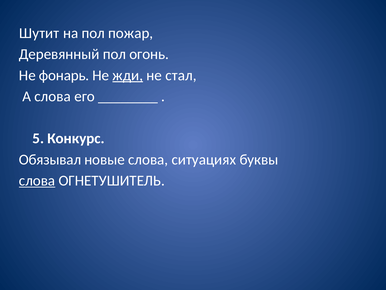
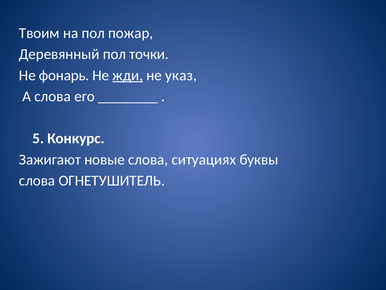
Шутит: Шутит -> Твоим
огонь: огонь -> точки
стал: стал -> указ
Обязывал: Обязывал -> Зажигают
слова at (37, 180) underline: present -> none
